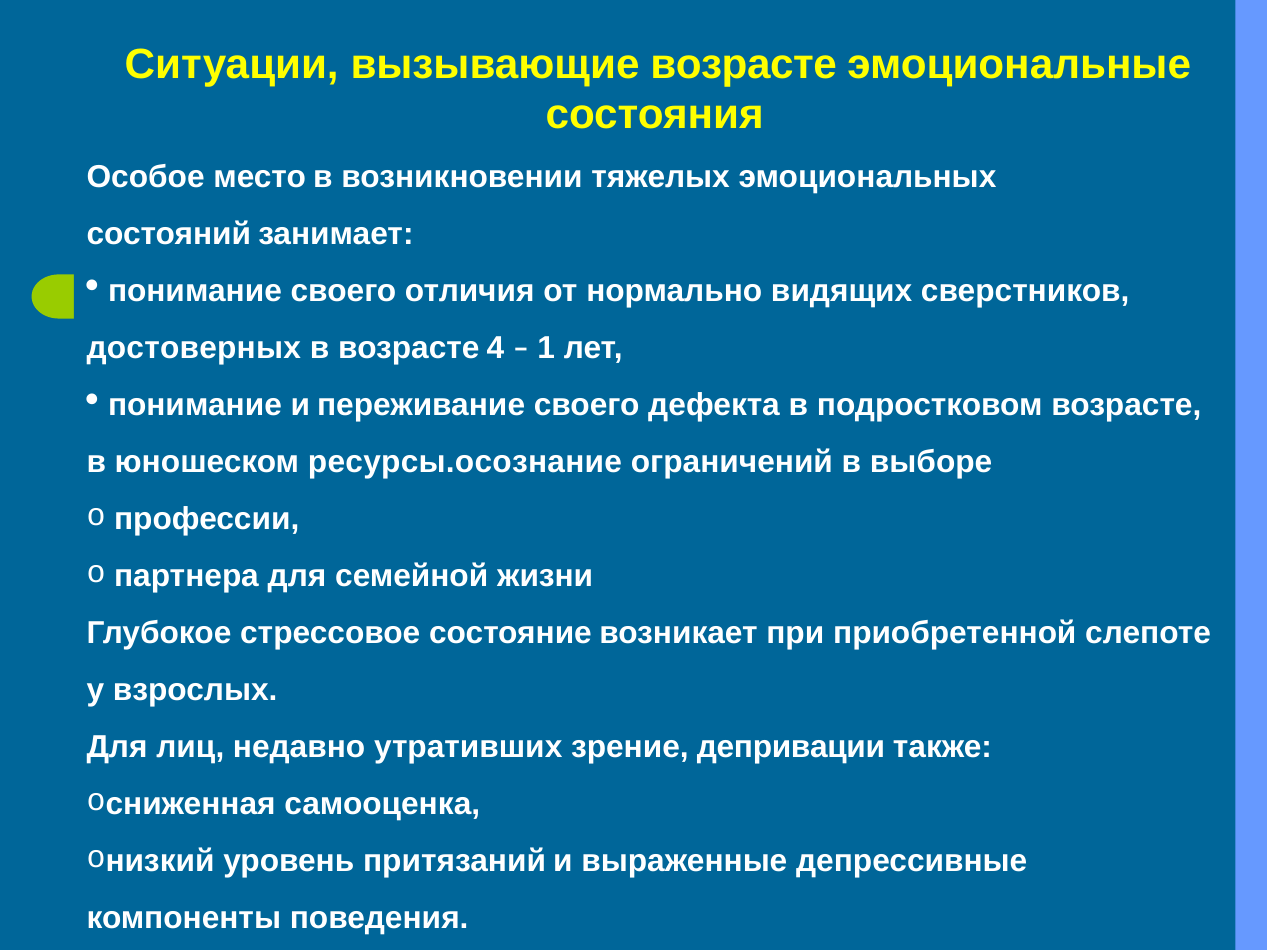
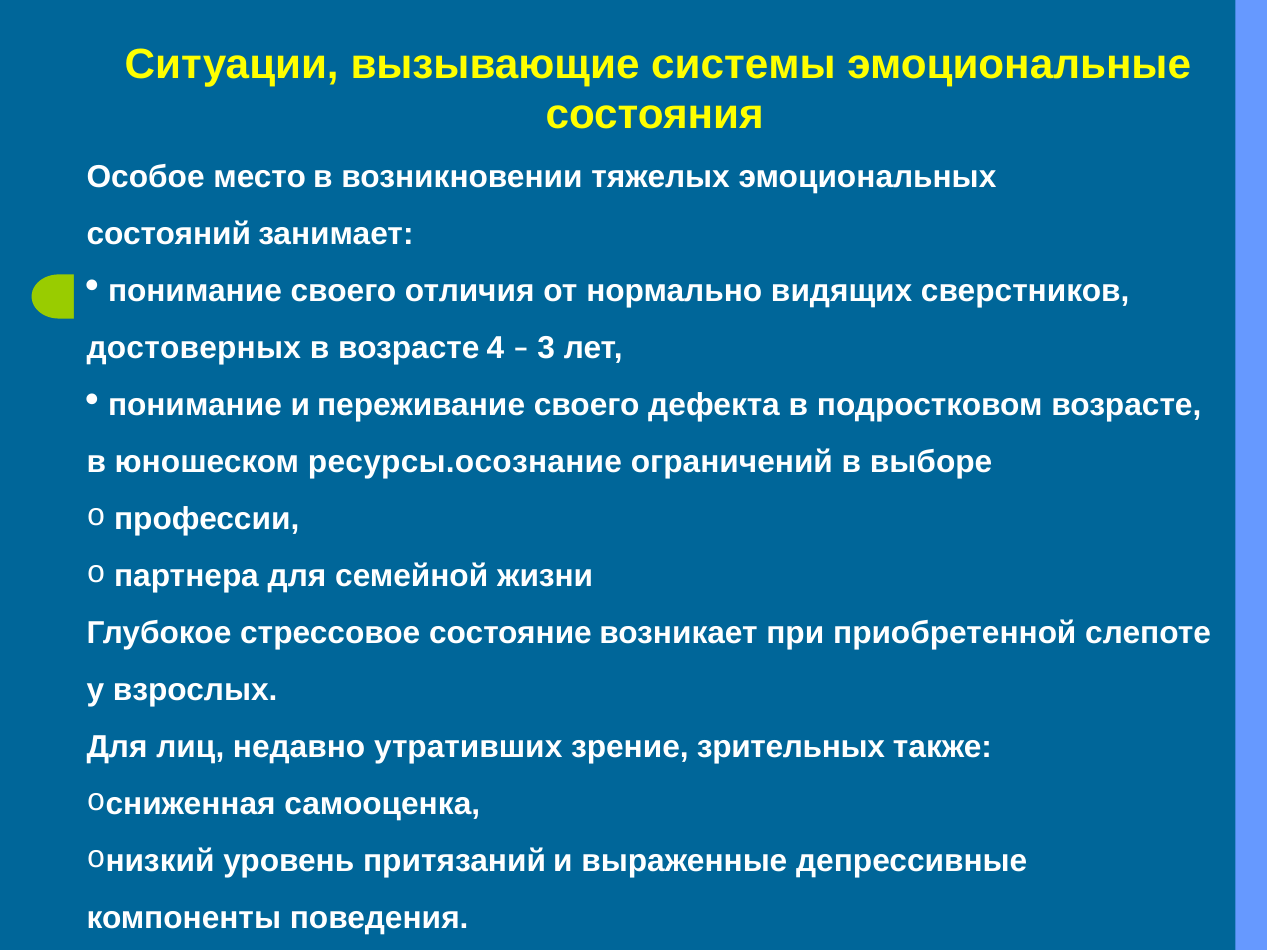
вызывающие возрасте: возрасте -> системы
1: 1 -> 3
депривации: депривации -> зрительных
